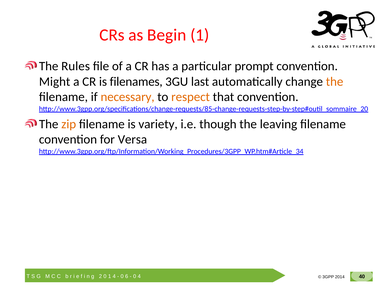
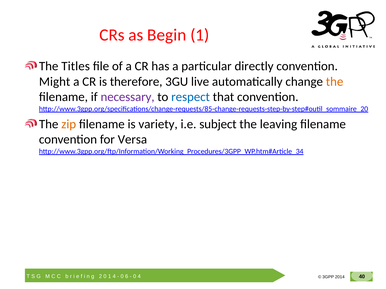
Rules: Rules -> Titles
prompt: prompt -> directly
filenames: filenames -> therefore
last: last -> live
necessary colour: orange -> purple
respect colour: orange -> blue
though: though -> subject
